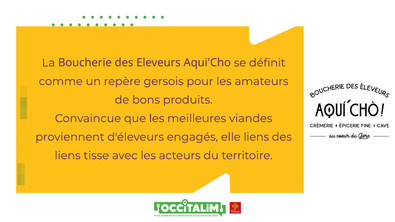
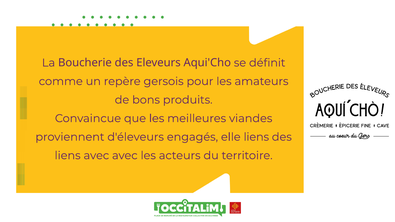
liens tisse: tisse -> avec
